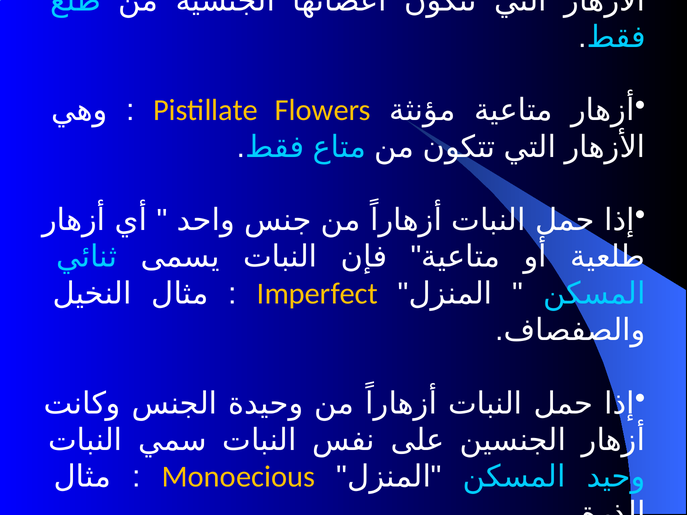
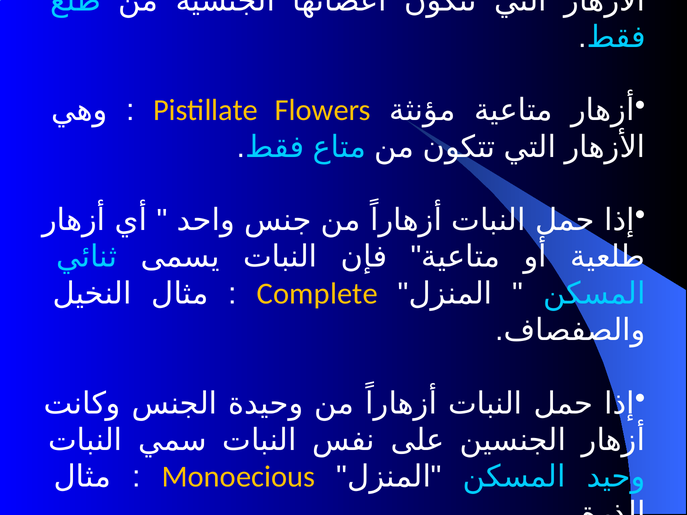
Imperfect: Imperfect -> Complete
